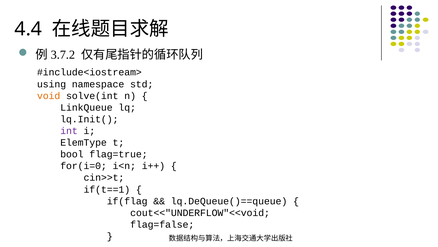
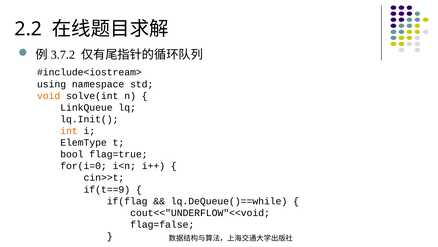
4.4: 4.4 -> 2.2
int colour: purple -> orange
if(t==1: if(t==1 -> if(t==9
lq.DeQueue()==queue: lq.DeQueue()==queue -> lq.DeQueue()==while
